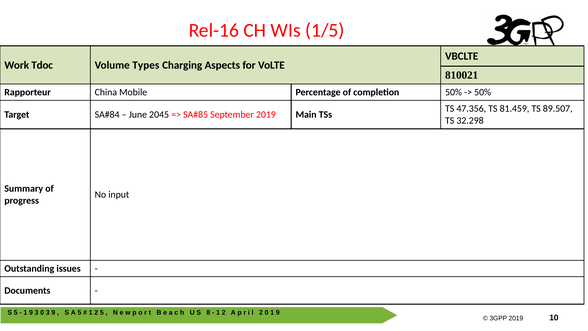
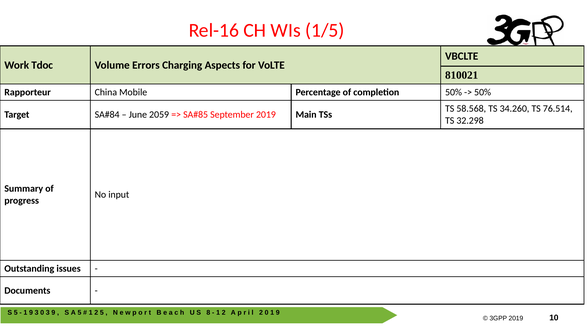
Types: Types -> Errors
47.356: 47.356 -> 58.568
81.459: 81.459 -> 34.260
89.507: 89.507 -> 76.514
2045: 2045 -> 2059
